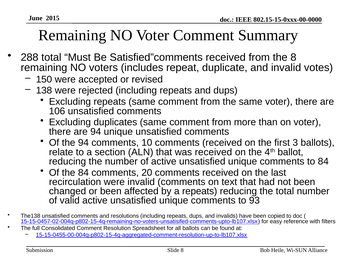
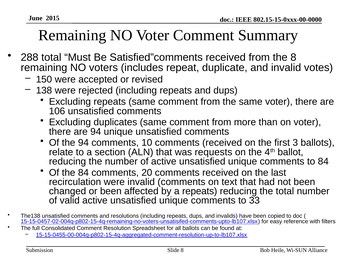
was received: received -> requests
93: 93 -> 33
